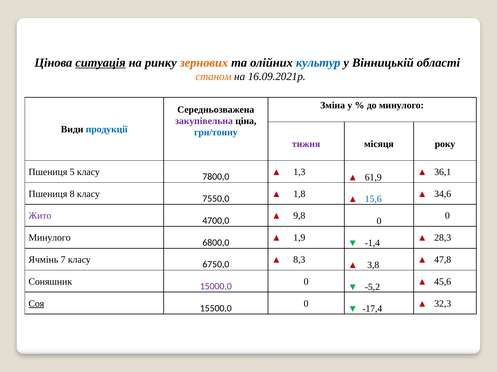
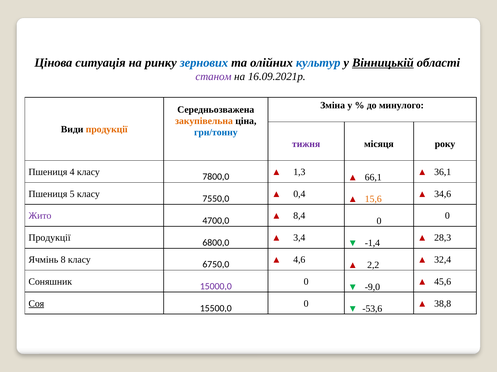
ситуація underline: present -> none
зернових colour: orange -> blue
Вінницькій underline: none -> present
станом colour: orange -> purple
закупівельна colour: purple -> orange
продукції at (107, 130) colour: blue -> orange
5: 5 -> 4
61,9: 61,9 -> 66,1
8: 8 -> 5
1,8: 1,8 -> 0,4
15,6 colour: blue -> orange
9,8: 9,8 -> 8,4
Минулого at (50, 238): Минулого -> Продукції
1,9: 1,9 -> 3,4
7: 7 -> 8
8,3: 8,3 -> 4,6
47,8: 47,8 -> 32,4
3,8: 3,8 -> 2,2
-5,2: -5,2 -> -9,0
32,3: 32,3 -> 38,8
-17,4: -17,4 -> -53,6
